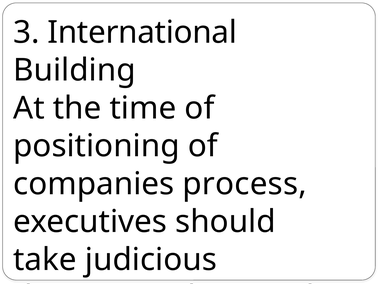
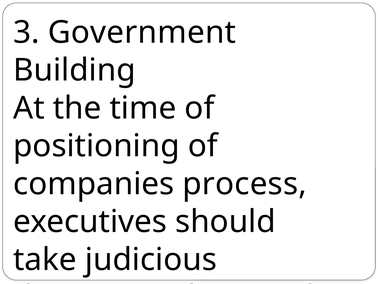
International: International -> Government
